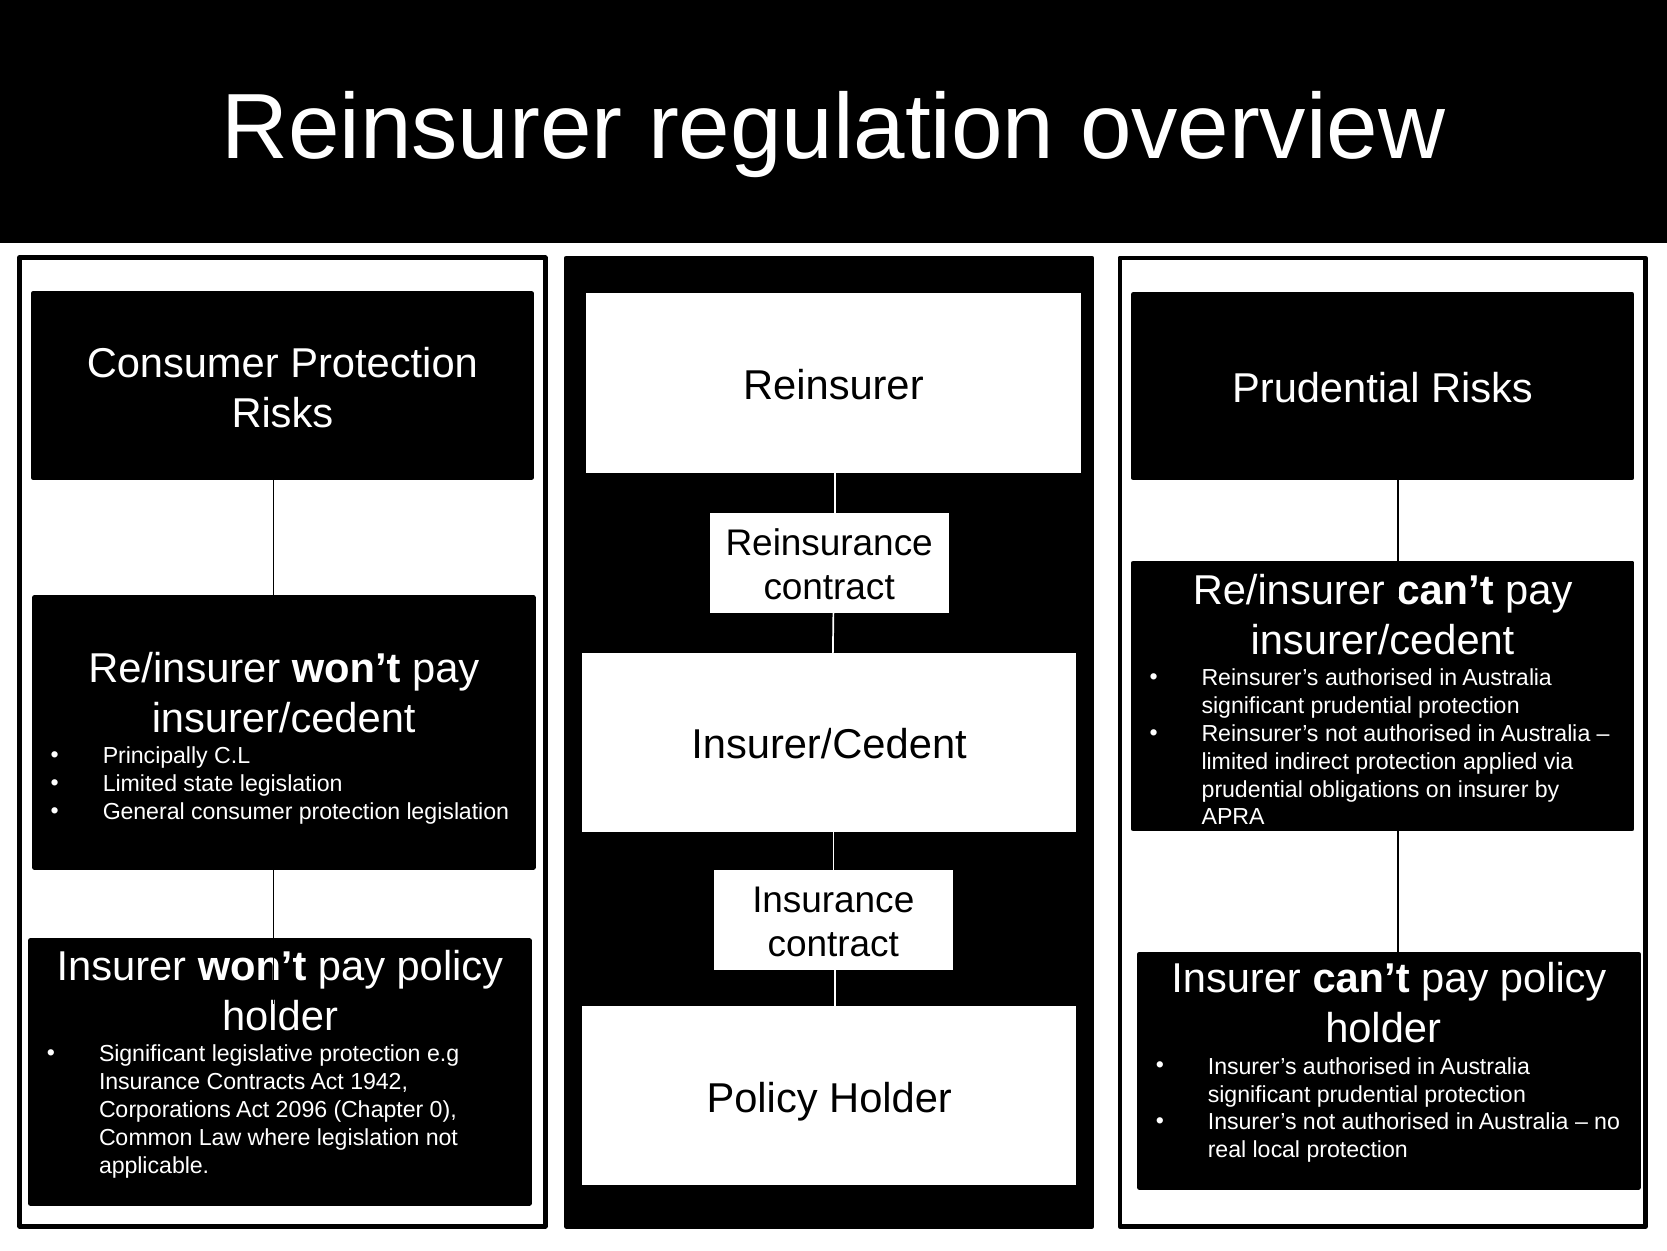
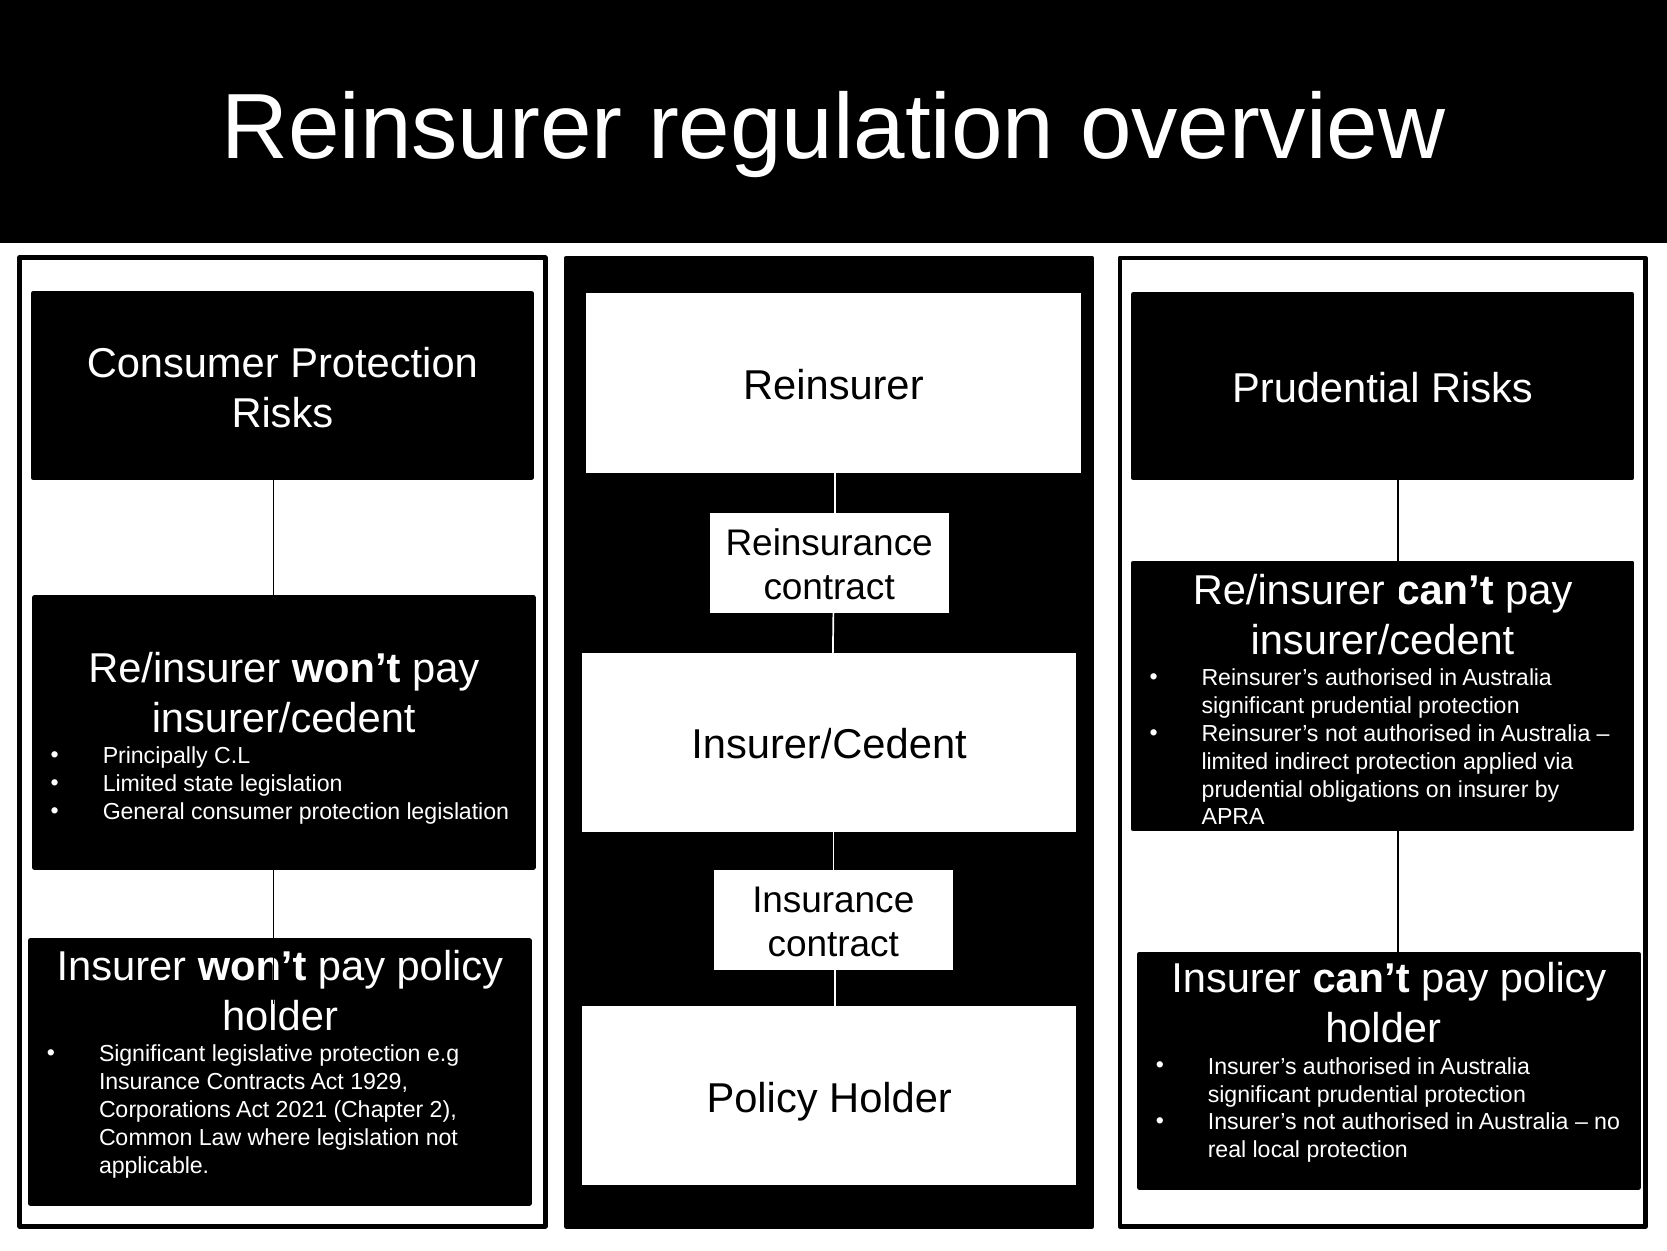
1942: 1942 -> 1929
2096: 2096 -> 2021
0: 0 -> 2
